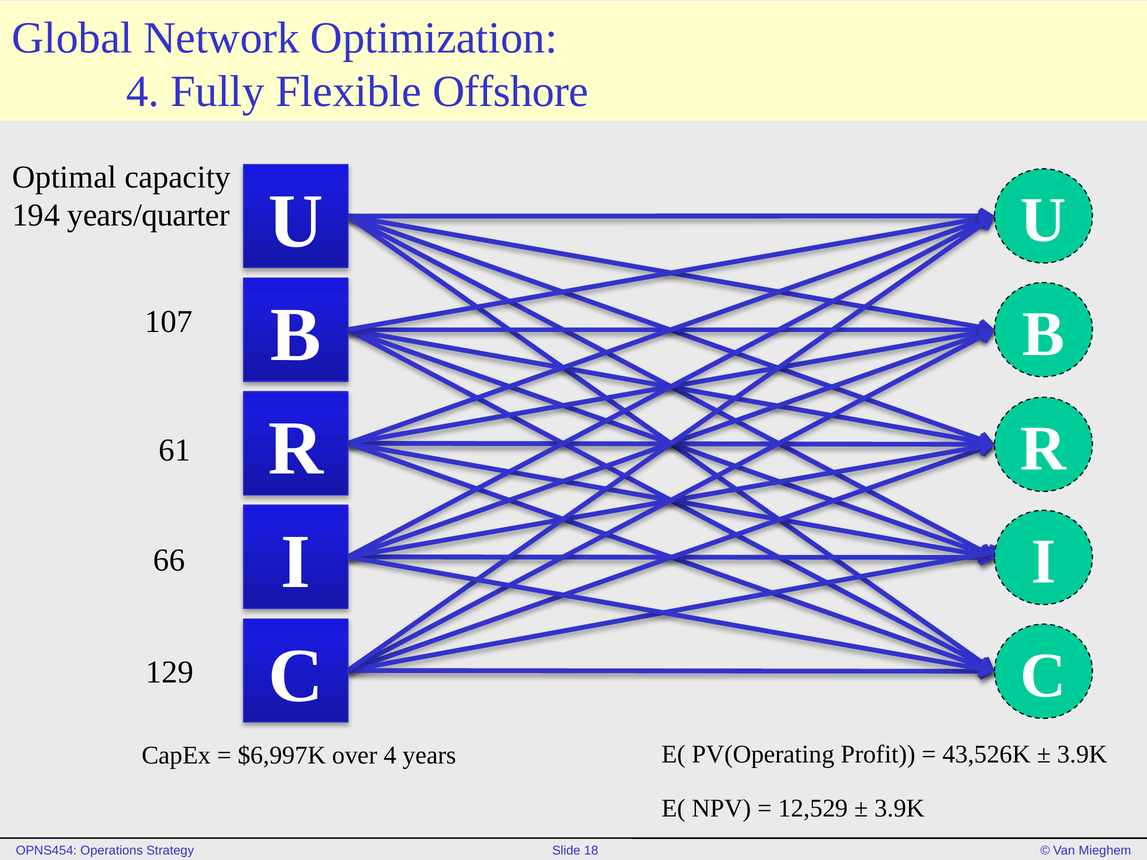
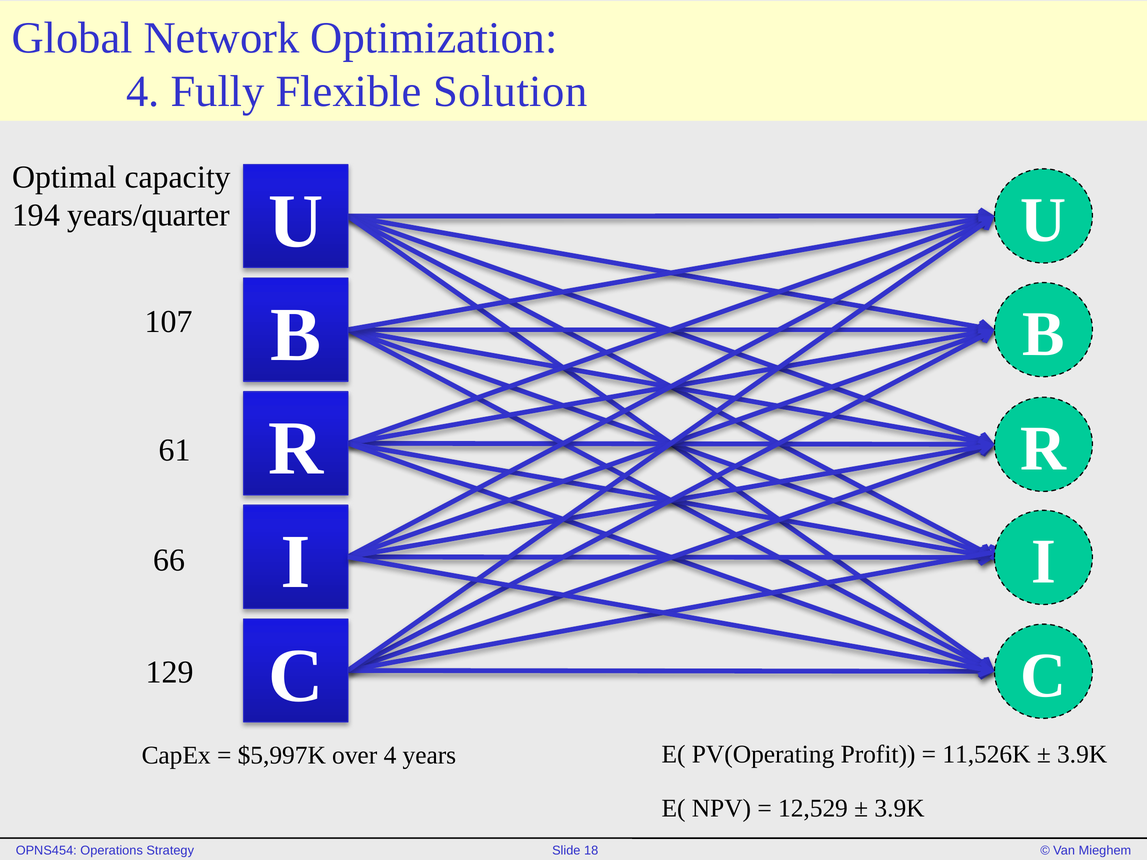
Offshore: Offshore -> Solution
$6,997K: $6,997K -> $5,997K
43,526K: 43,526K -> 11,526K
